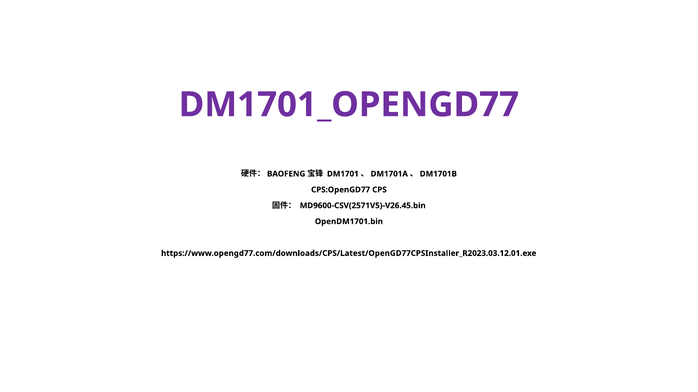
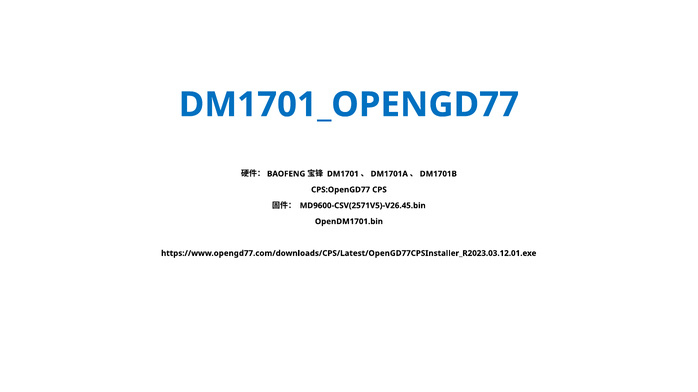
DM1701_OPENGD77 colour: purple -> blue
